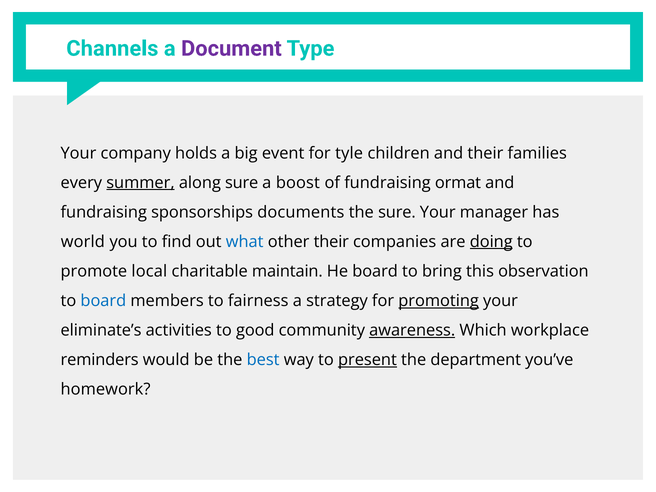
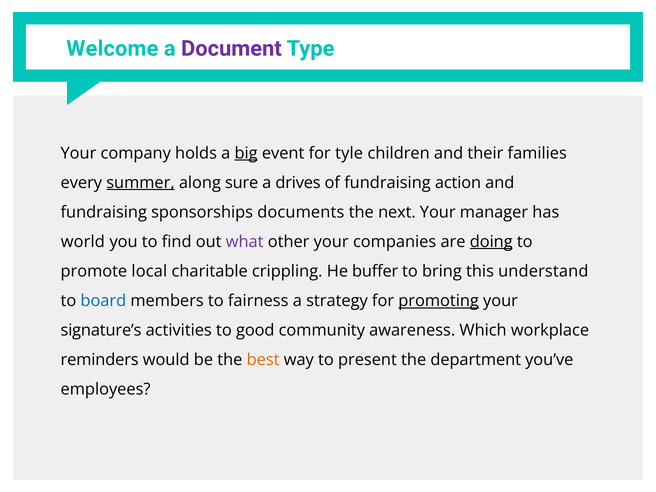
Channels: Channels -> Welcome
big underline: none -> present
boost: boost -> drives
ormat: ormat -> action
the sure: sure -> next
what colour: blue -> purple
other their: their -> your
maintain: maintain -> crippling
He board: board -> buffer
observation: observation -> understand
eliminate’s: eliminate’s -> signature’s
awareness underline: present -> none
best colour: blue -> orange
present underline: present -> none
homework: homework -> employees
